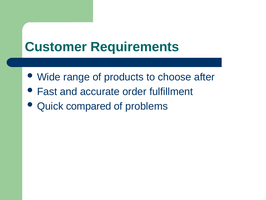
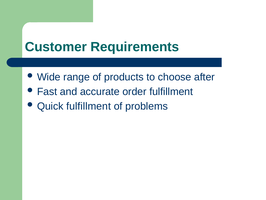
Quick compared: compared -> fulfillment
